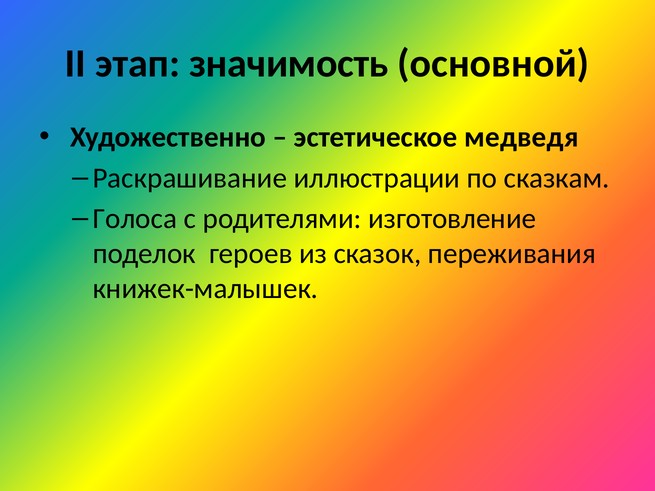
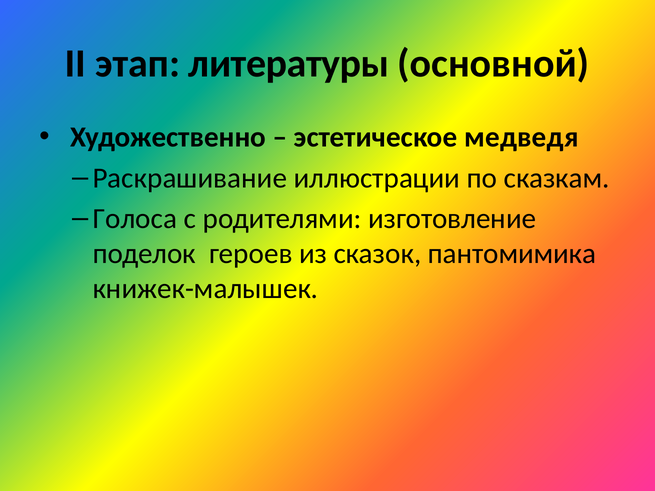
значимость: значимость -> литературы
переживания: переживания -> пантомимика
